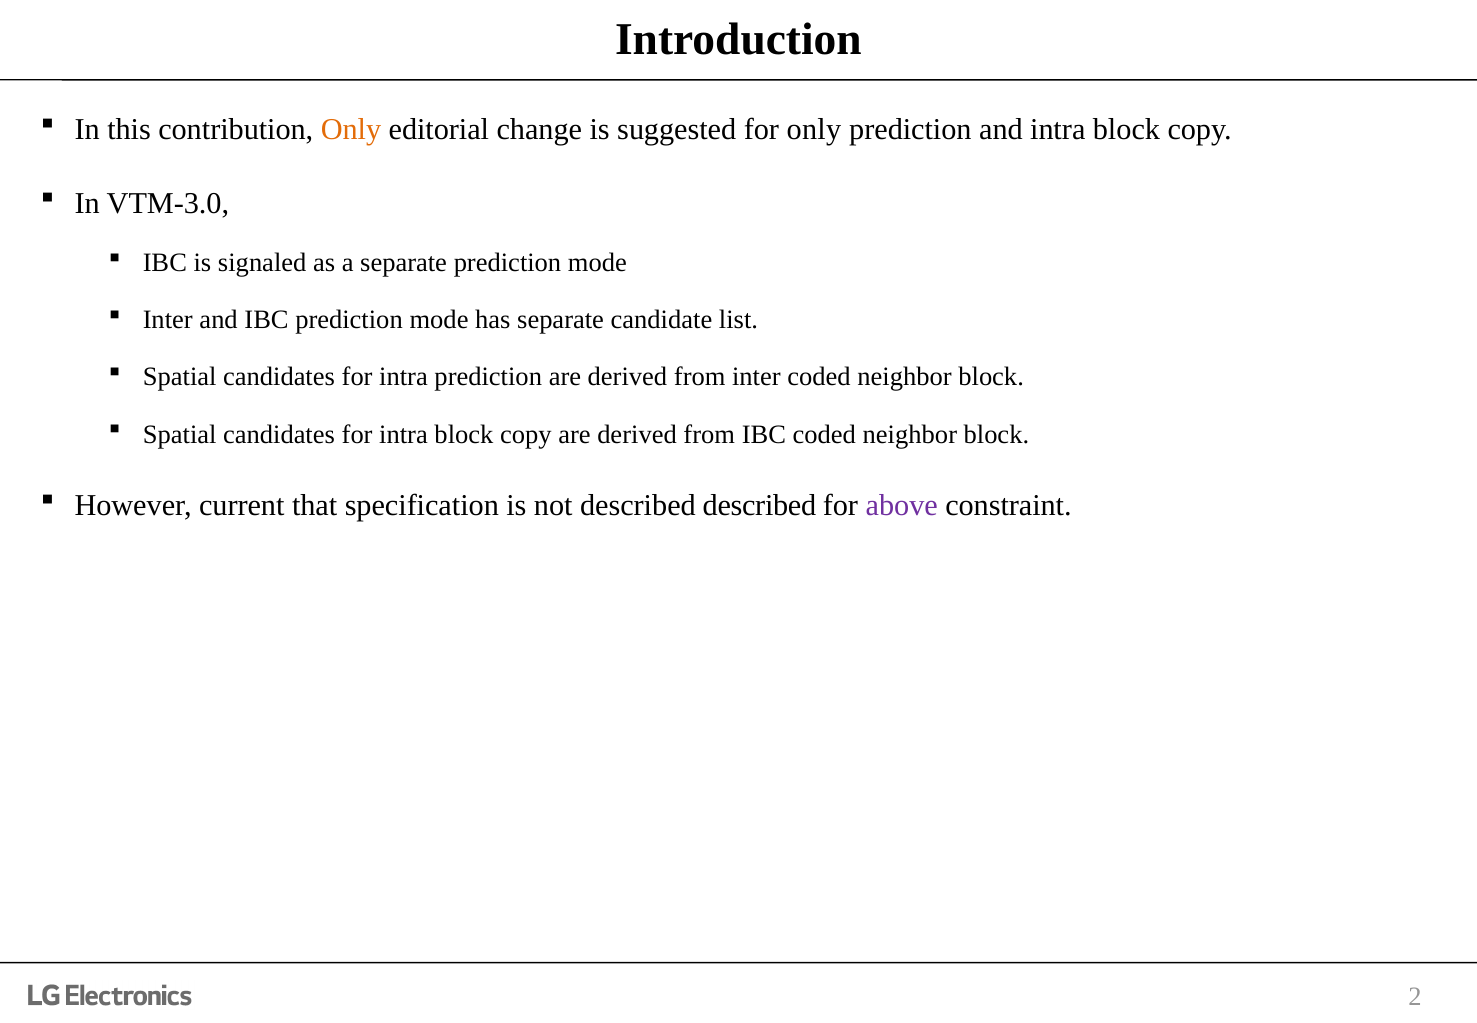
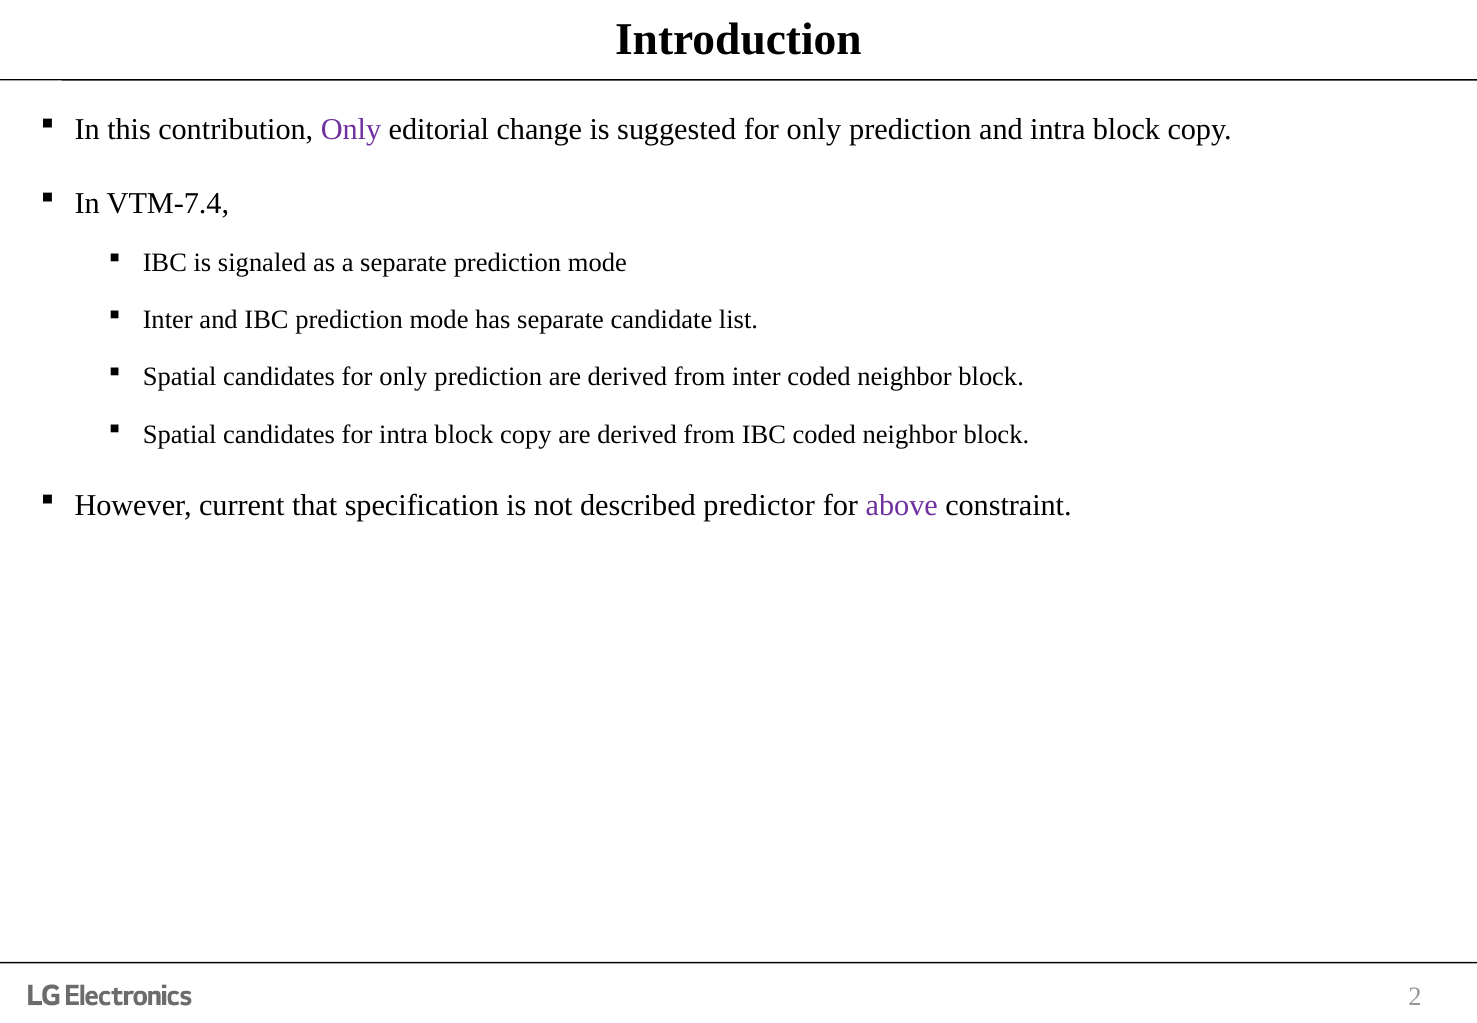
Only at (351, 130) colour: orange -> purple
VTM-3.0: VTM-3.0 -> VTM-7.4
intra at (403, 377): intra -> only
described described: described -> predictor
